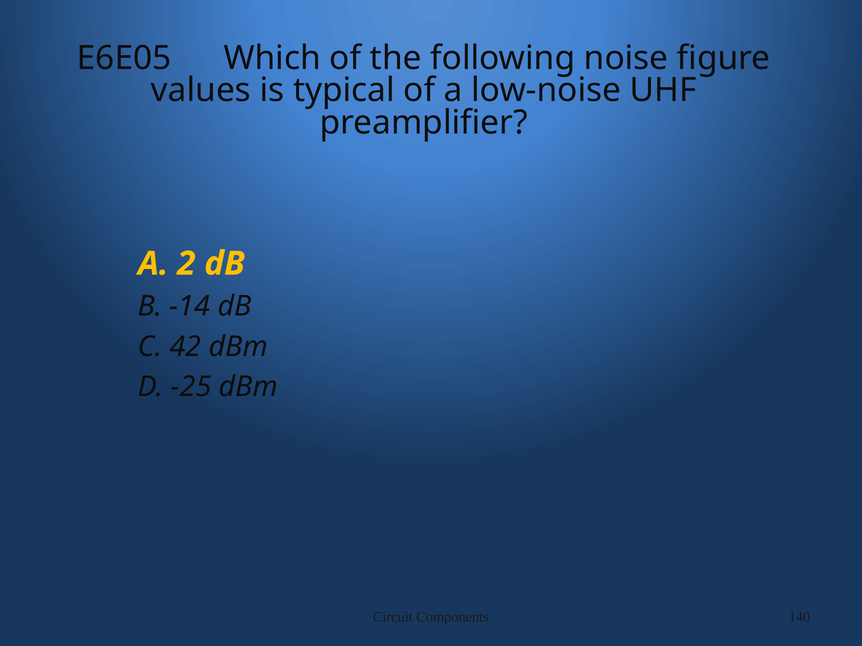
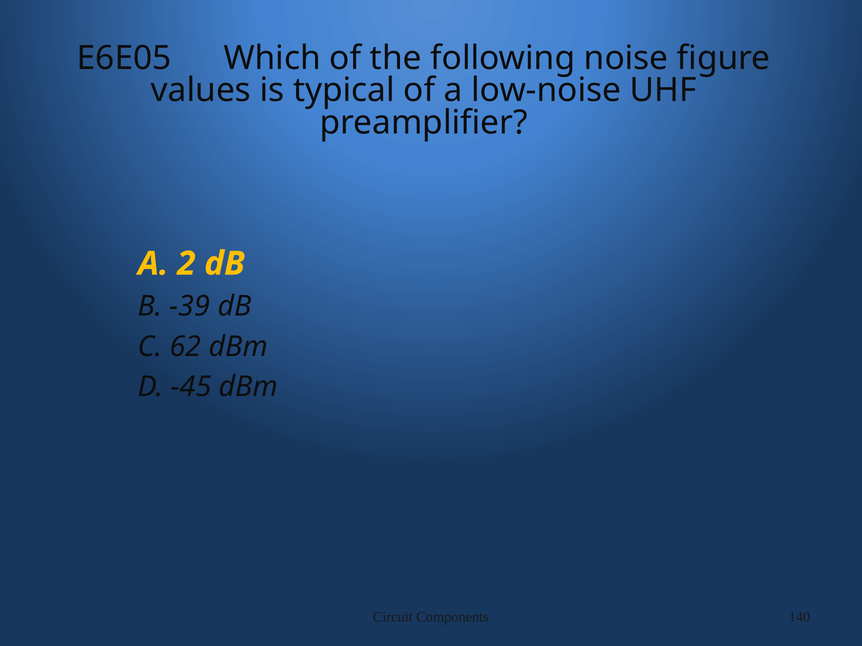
-14: -14 -> -39
42: 42 -> 62
-25: -25 -> -45
